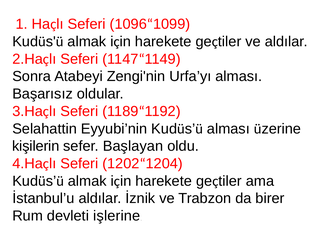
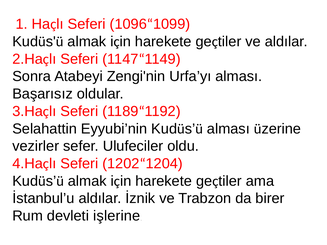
kişilerin: kişilerin -> vezirler
Başlayan: Başlayan -> Ulufeciler
